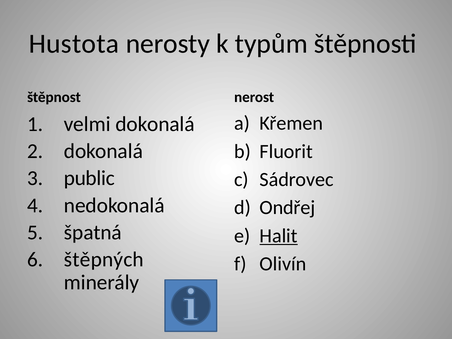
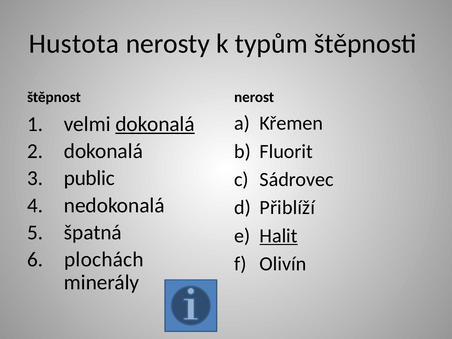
dokonalá at (155, 124) underline: none -> present
Ondřej: Ondřej -> Přiblíží
štěpných: štěpných -> plochách
